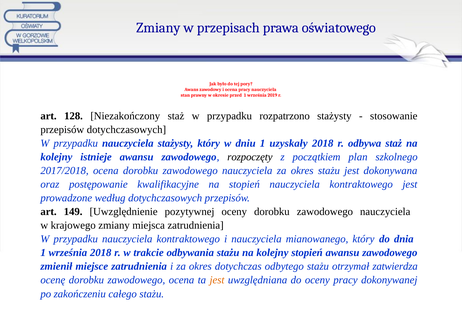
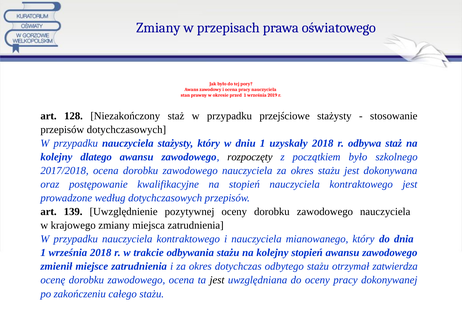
rozpatrzono: rozpatrzono -> przejściowe
istnieje: istnieje -> dlatego
początkiem plan: plan -> było
149: 149 -> 139
jest at (217, 280) colour: orange -> black
